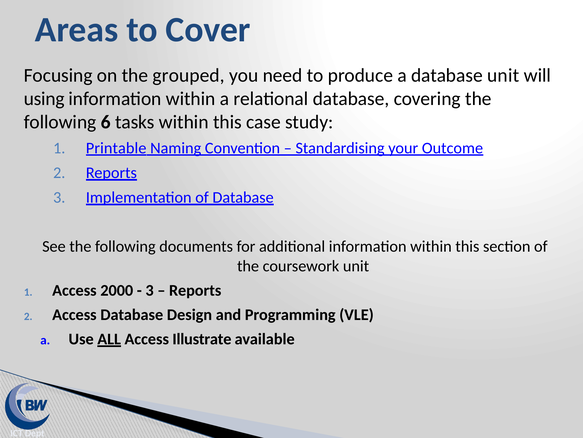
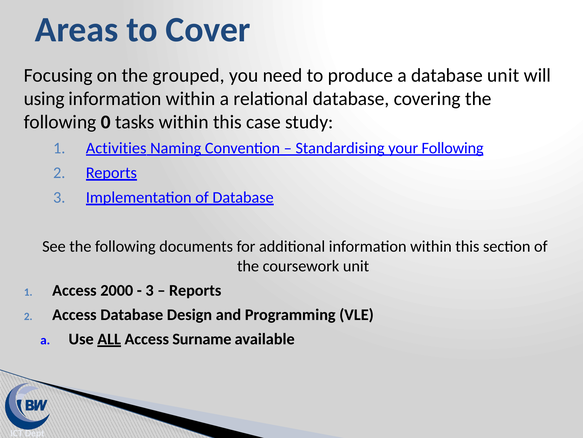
6: 6 -> 0
Printable: Printable -> Activities
your Outcome: Outcome -> Following
Illustrate: Illustrate -> Surname
